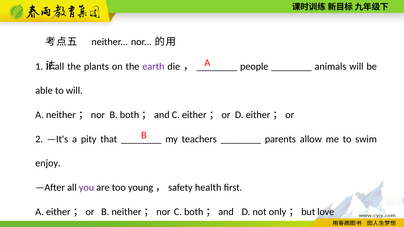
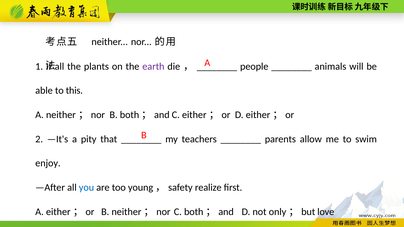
to will: will -> this
you colour: purple -> blue
health: health -> realize
